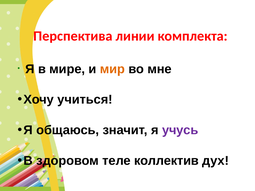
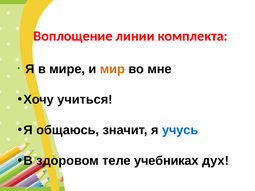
Перспектива: Перспектива -> Воплощение
учусь colour: purple -> blue
коллектив: коллектив -> учебниках
